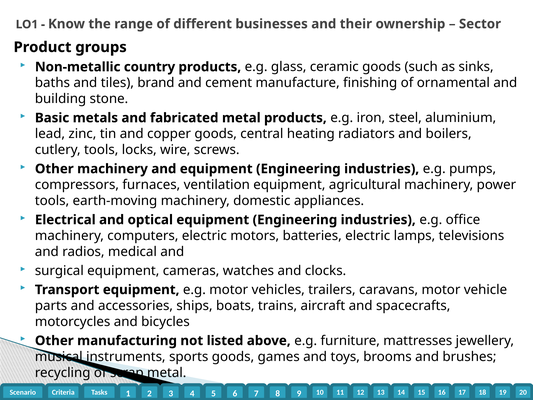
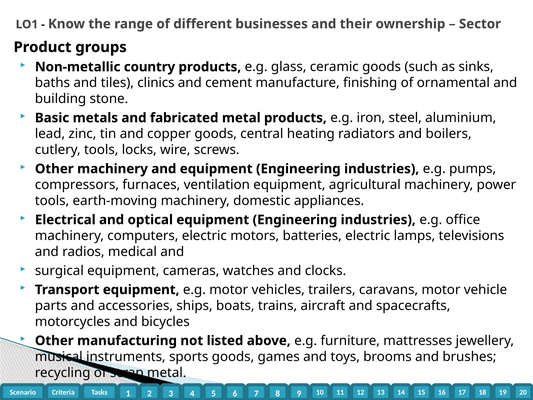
brand: brand -> clinics
